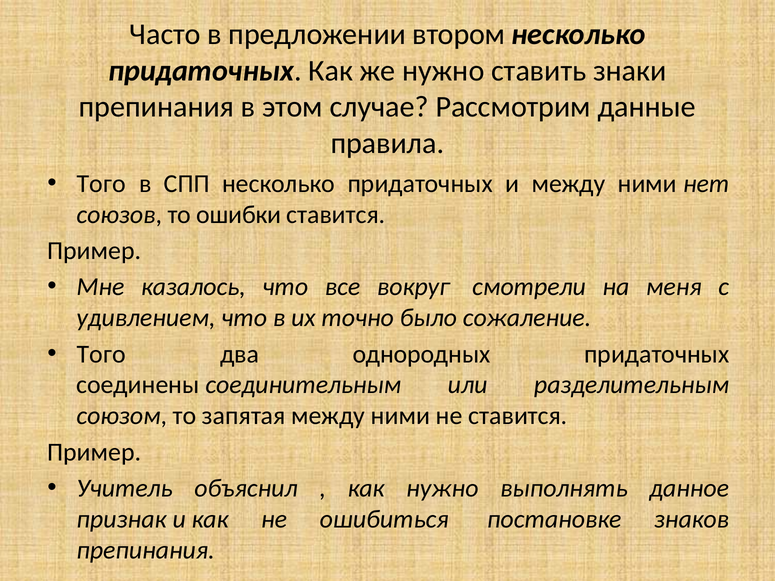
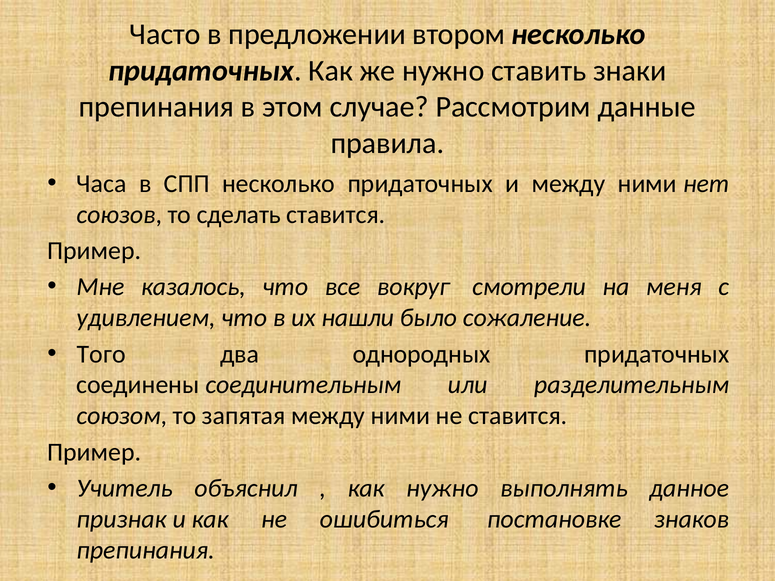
Того at (101, 184): Того -> Часа
ошибки: ошибки -> сделать
точно: точно -> нашли
